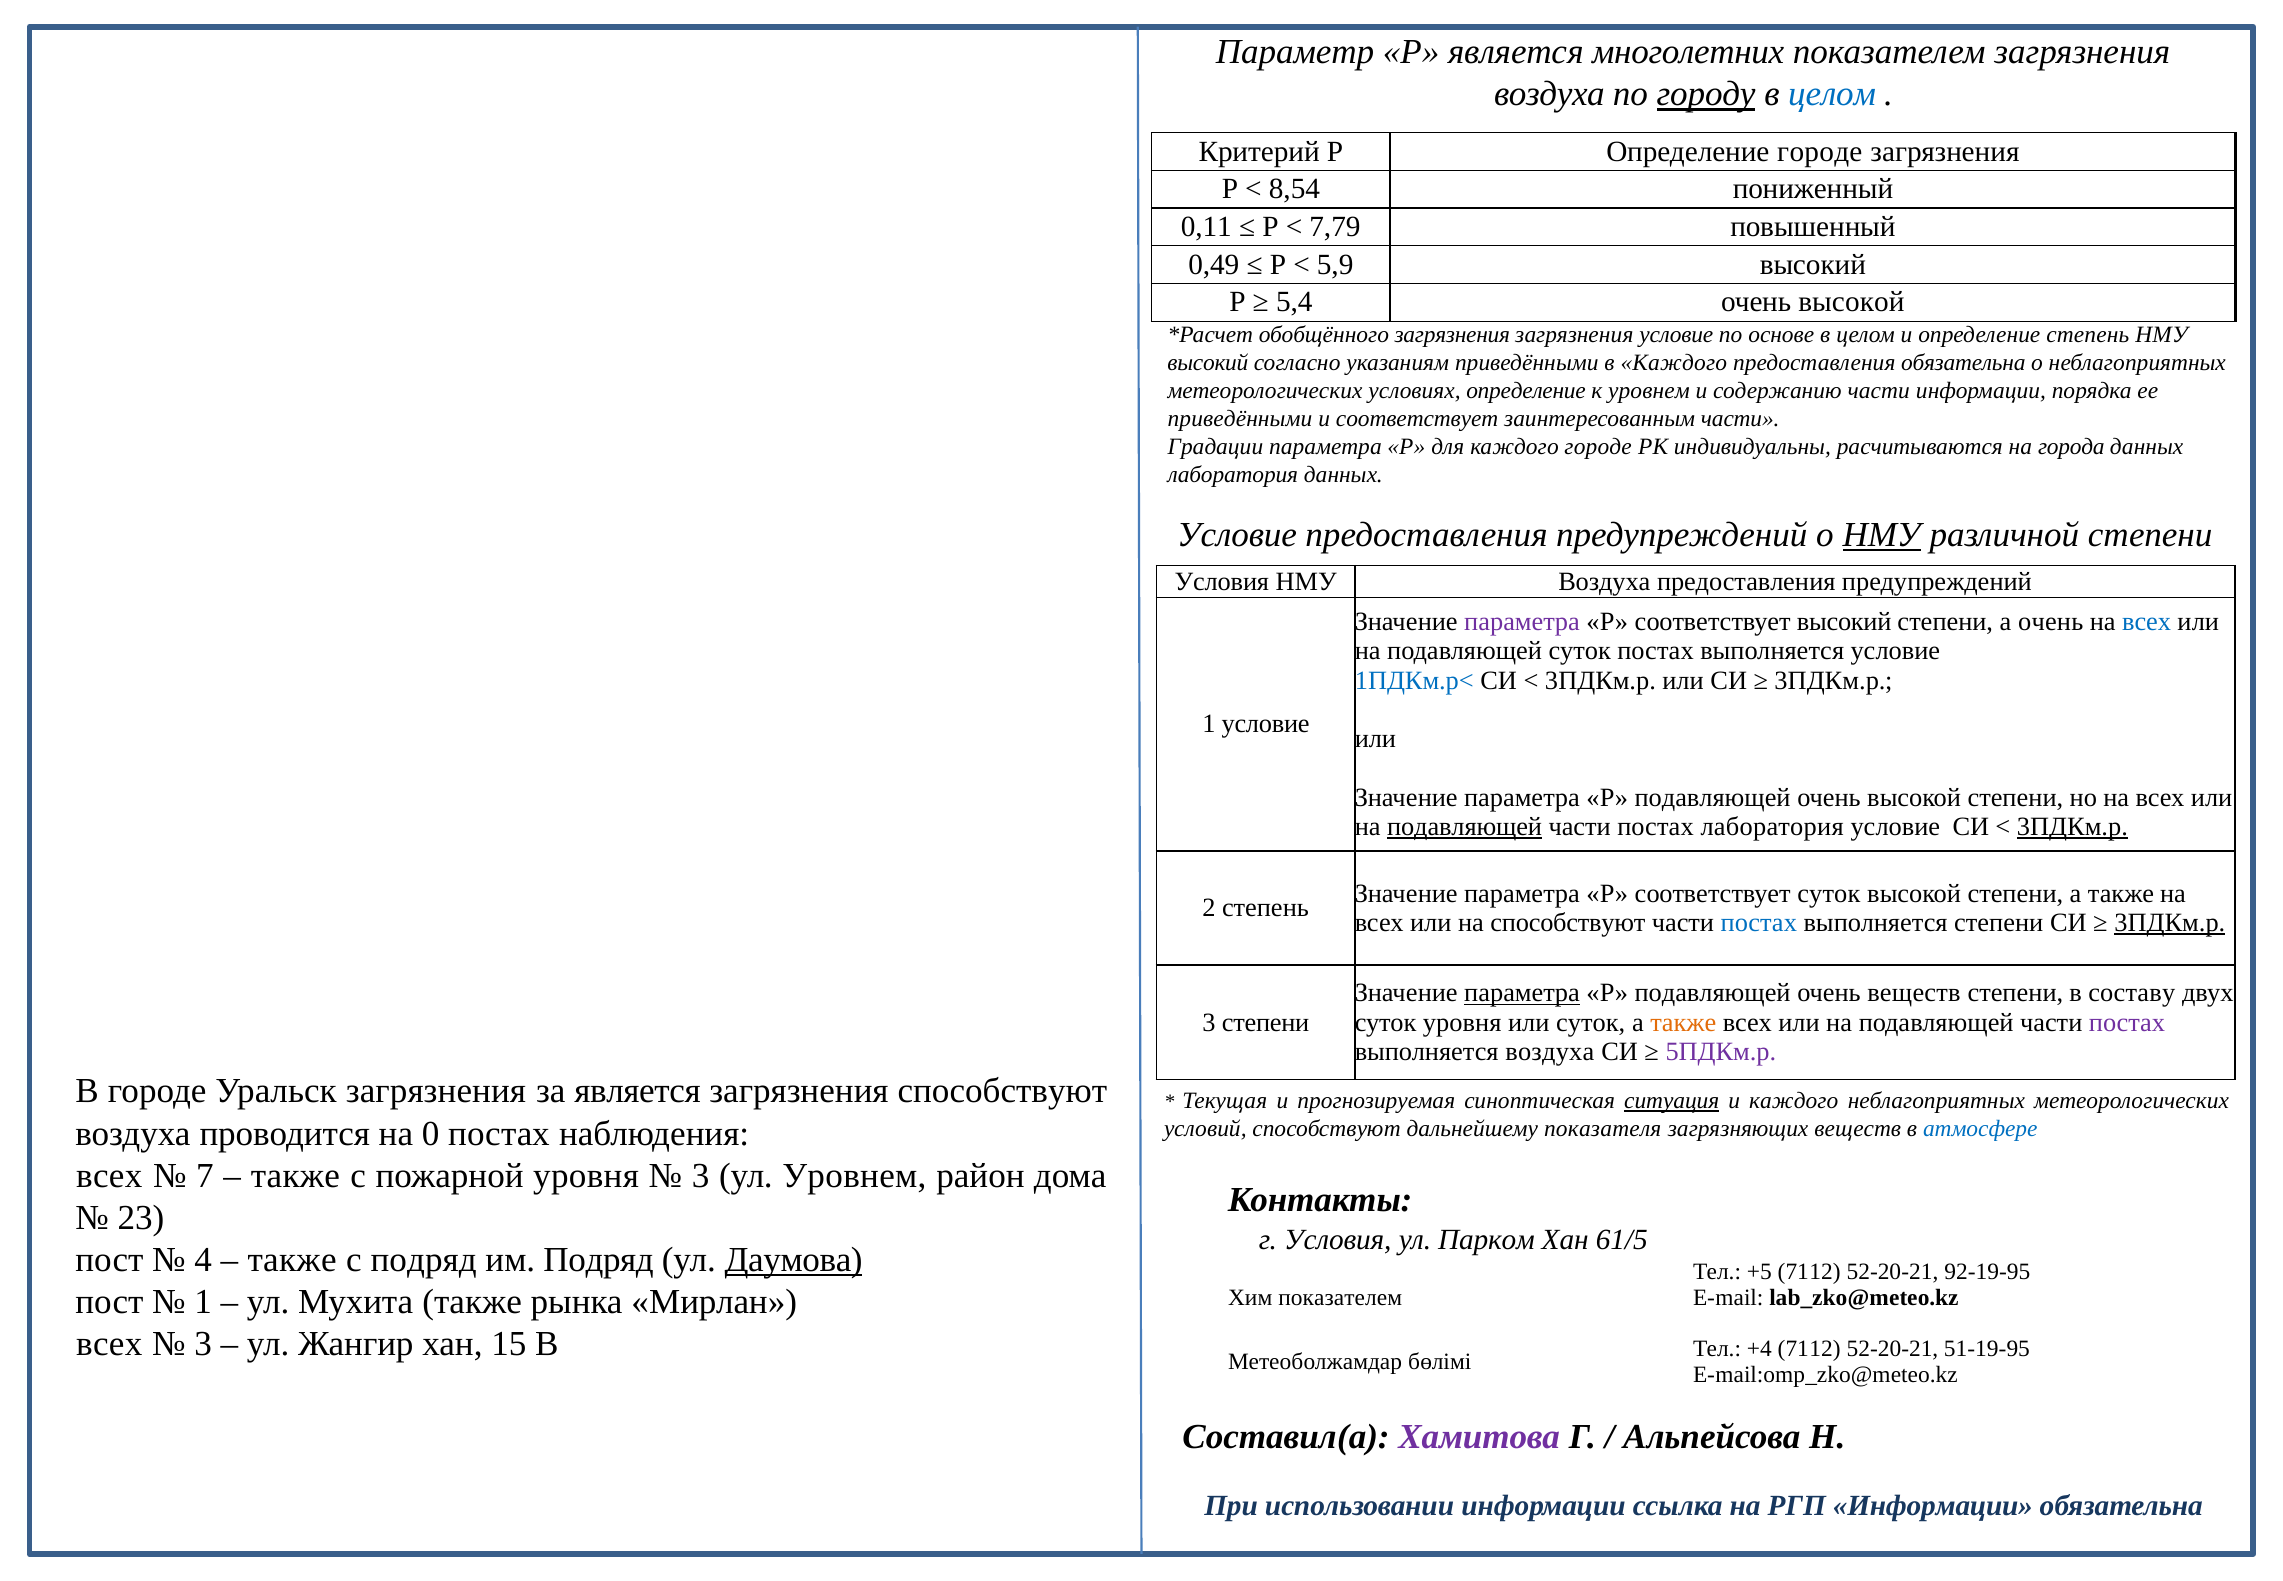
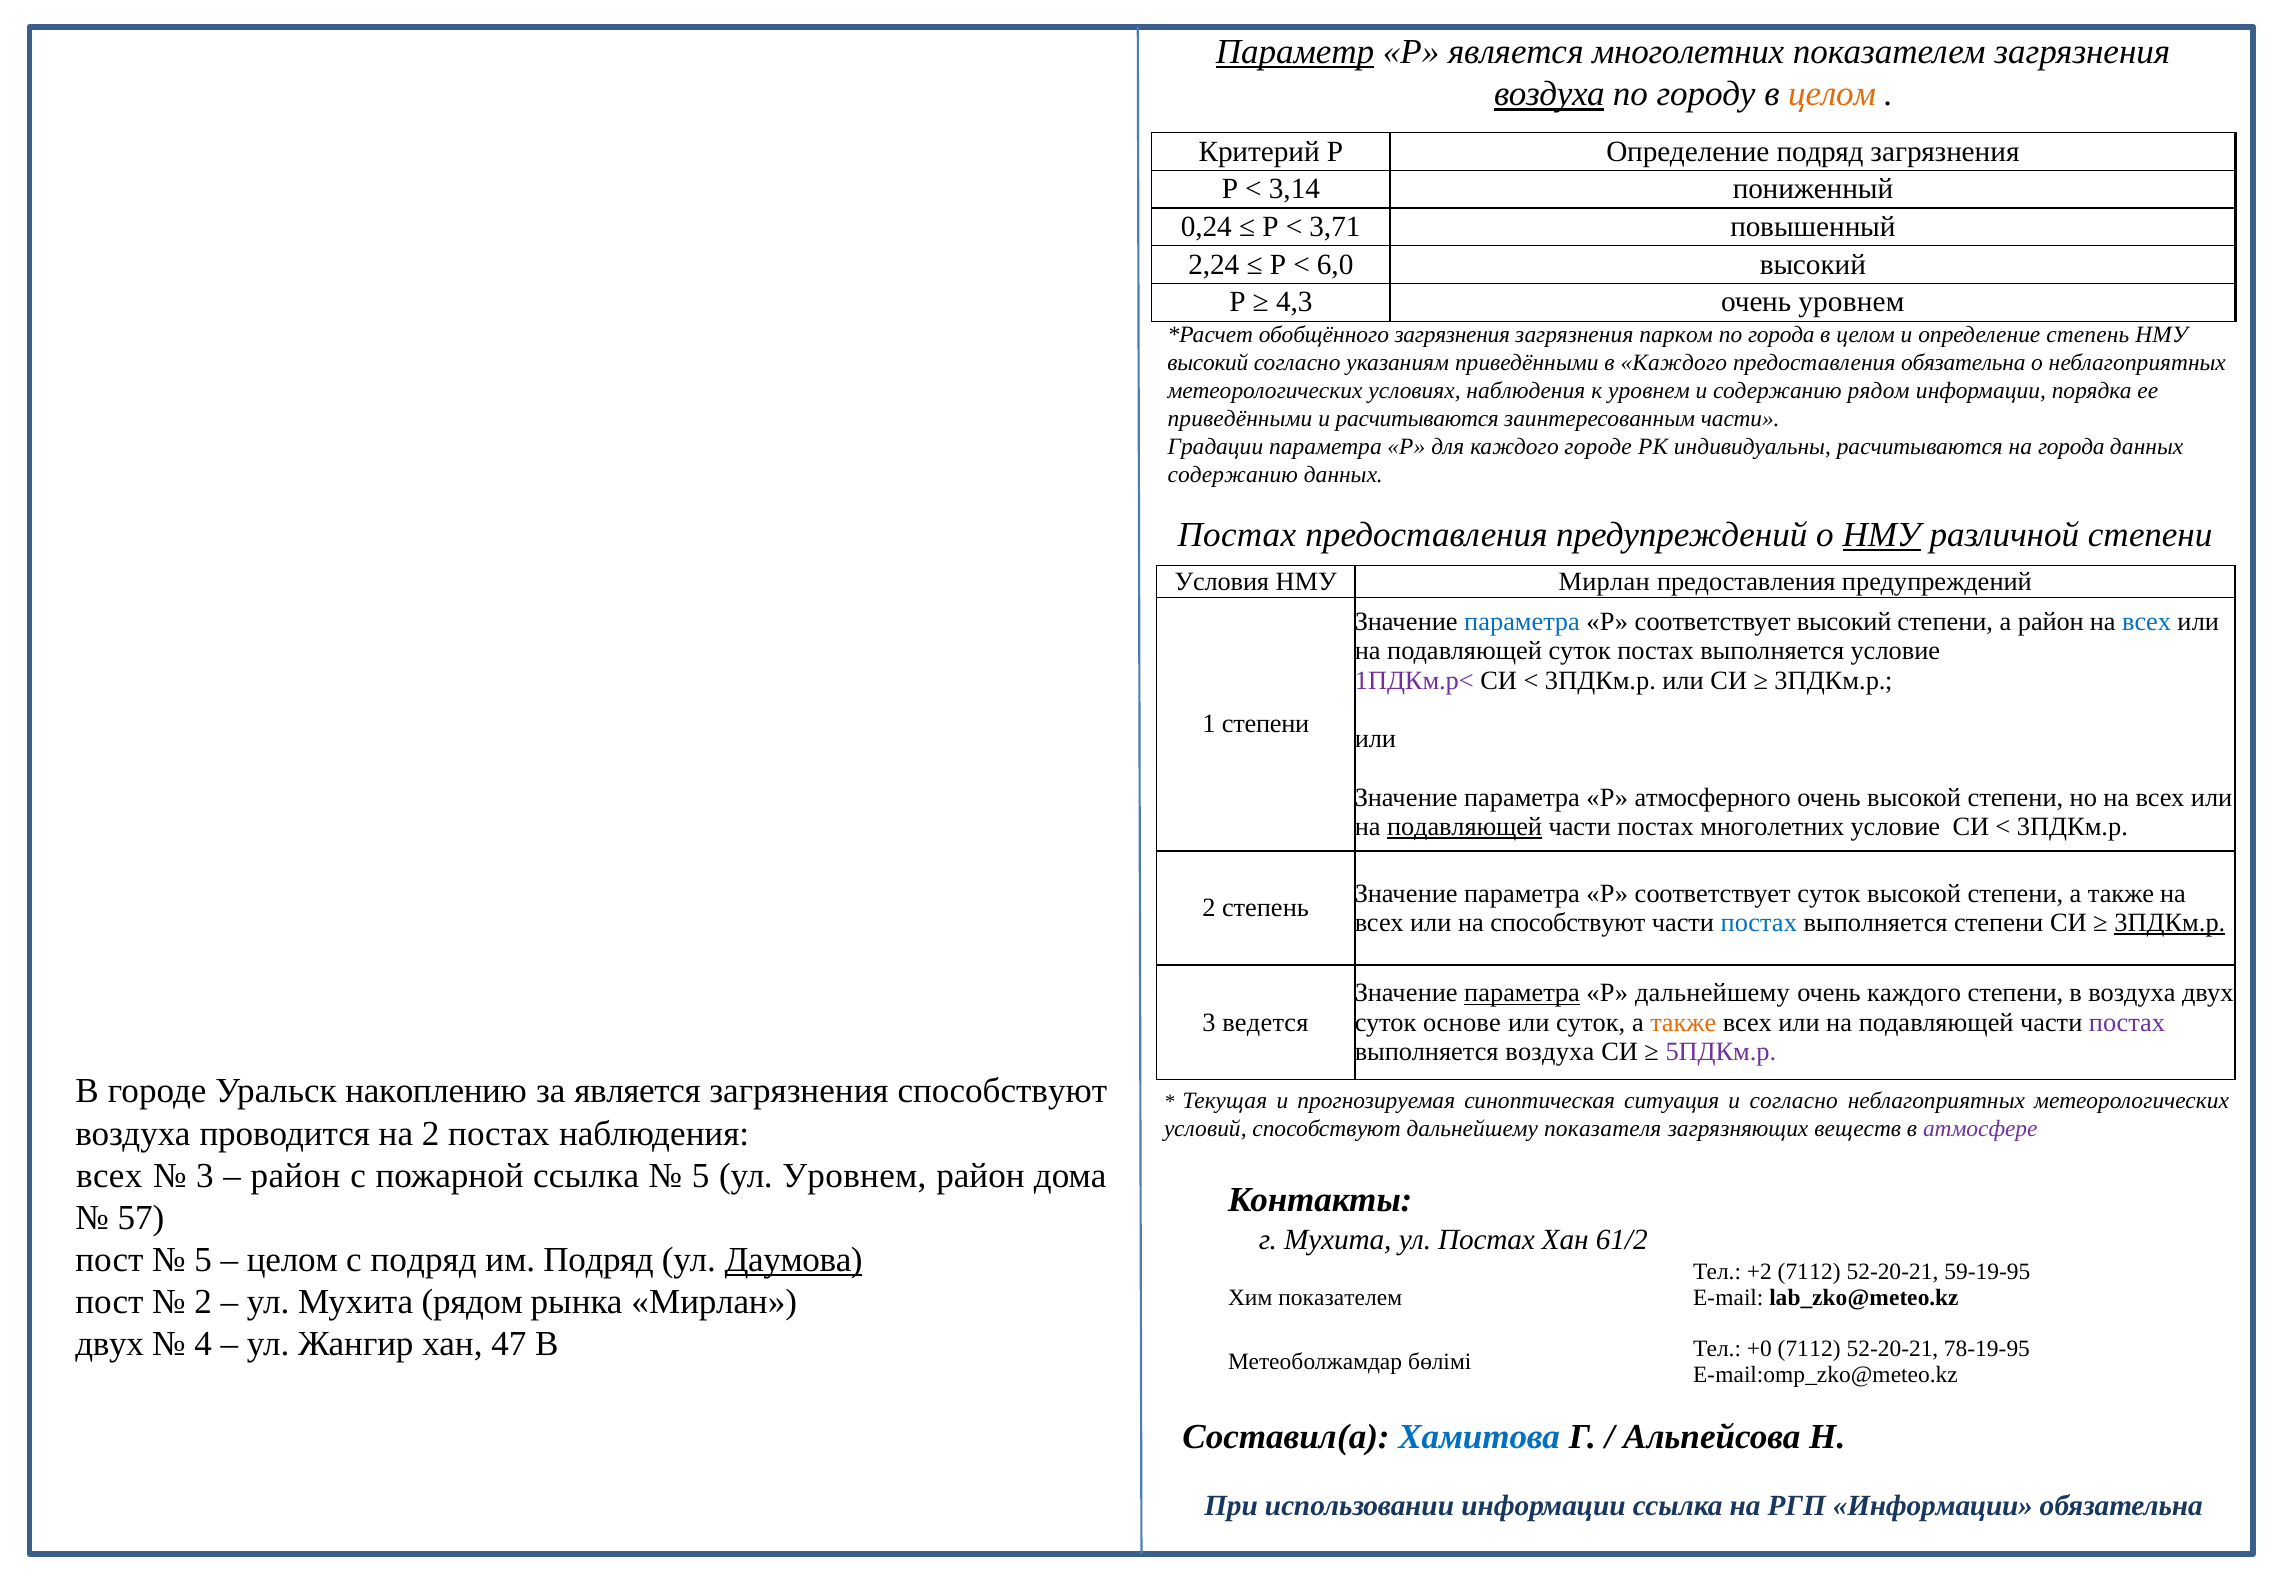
Параметр underline: none -> present
воздуха at (1549, 94) underline: none -> present
городу underline: present -> none
целом at (1832, 94) colour: blue -> orange
Определение городе: городе -> подряд
8,54: 8,54 -> 3,14
0,11: 0,11 -> 0,24
7,79: 7,79 -> 3,71
0,49: 0,49 -> 2,24
5,9: 5,9 -> 6,0
5,4: 5,4 -> 4,3
высокой at (1851, 302): высокой -> уровнем
загрязнения условие: условие -> парком
по основе: основе -> города
условиях определение: определение -> наблюдения
содержанию части: части -> рядом
и соответствует: соответствует -> расчитываются
лаборатория at (1233, 475): лаборатория -> содержанию
Условие at (1237, 535): Условие -> Постах
НМУ Воздуха: Воздуха -> Мирлан
параметра at (1522, 622) colour: purple -> blue
а очень: очень -> район
1ПДКм.р< colour: blue -> purple
1 условие: условие -> степени
подавляющей at (1713, 797): подавляющей -> атмосферного
постах лаборатория: лаборатория -> многолетних
3ПДКм.р at (2072, 826) underline: present -> none
подавляющей at (1713, 993): подавляющей -> дальнейшему
очень веществ: веществ -> каждого
в составу: составу -> воздуха
3 степени: степени -> ведется
суток уровня: уровня -> основе
Уральск загрязнения: загрязнения -> накоплению
ситуация underline: present -> none
и каждого: каждого -> согласно
на 0: 0 -> 2
атмосфере colour: blue -> purple
7 at (205, 1175): 7 -> 3
также at (295, 1175): также -> район
пожарной уровня: уровня -> ссылка
3 at (701, 1175): 3 -> 5
23: 23 -> 57
г Условия: Условия -> Мухита
ул Парком: Парком -> Постах
61/5: 61/5 -> 61/2
4 at (203, 1260): 4 -> 5
также at (292, 1260): также -> целом
+5: +5 -> +2
92-19-95: 92-19-95 -> 59-19-95
1 at (203, 1302): 1 -> 2
Мухита также: также -> рядом
всех at (109, 1344): всех -> двух
3 at (203, 1344): 3 -> 4
15: 15 -> 47
+4: +4 -> +0
51-19-95: 51-19-95 -> 78-19-95
Хамитова colour: purple -> blue
